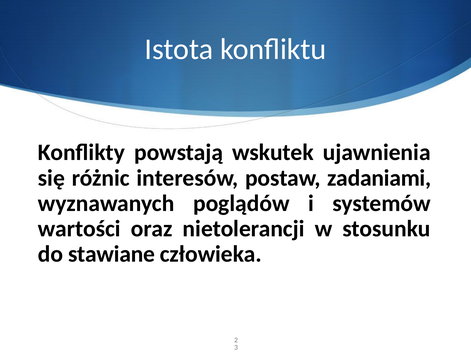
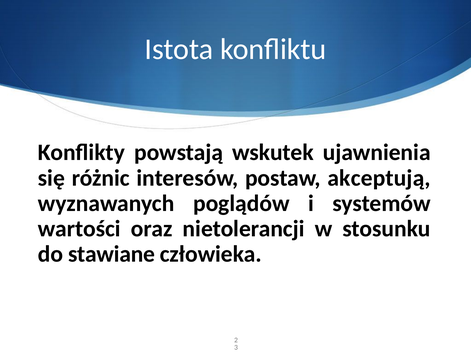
zadaniami: zadaniami -> akceptują
